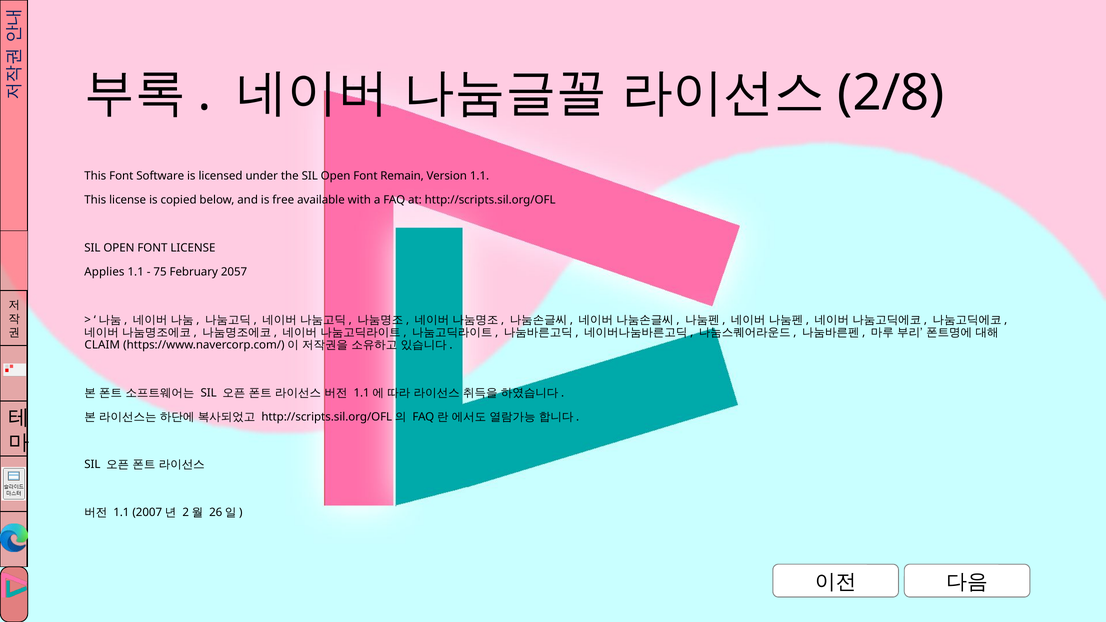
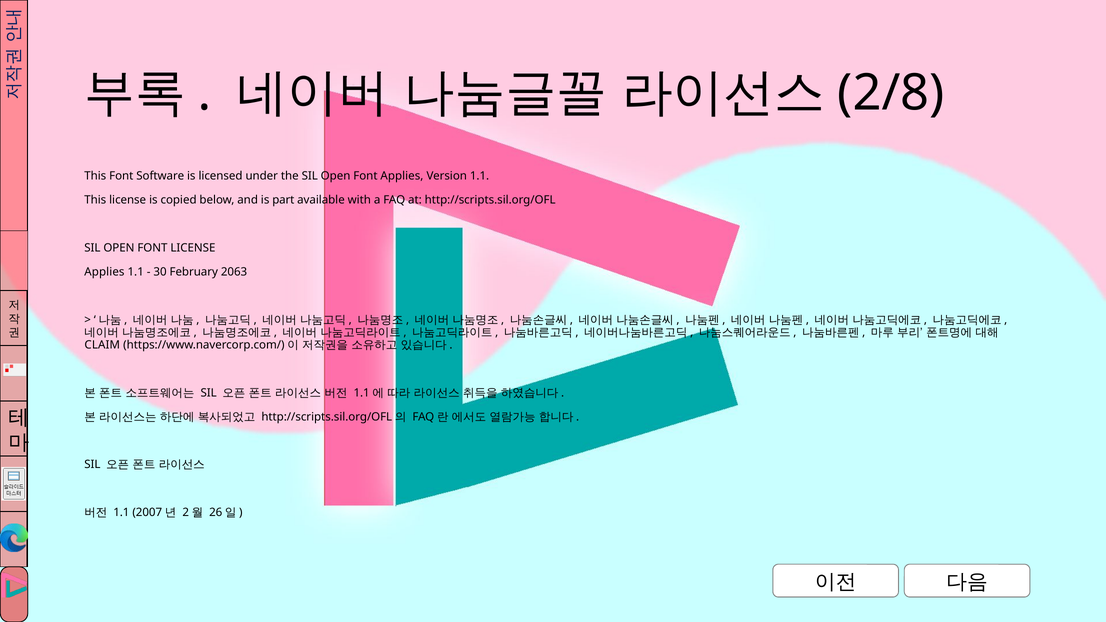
Font Remain: Remain -> Applies
free: free -> part
75: 75 -> 30
2057: 2057 -> 2063
